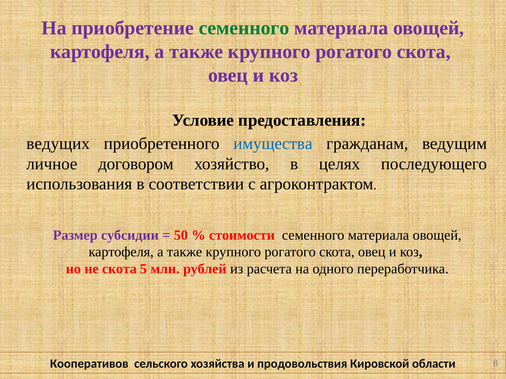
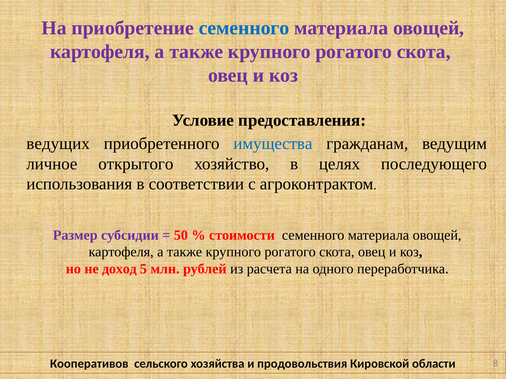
семенного at (244, 28) colour: green -> blue
договором: договором -> открытого
не скота: скота -> доход
